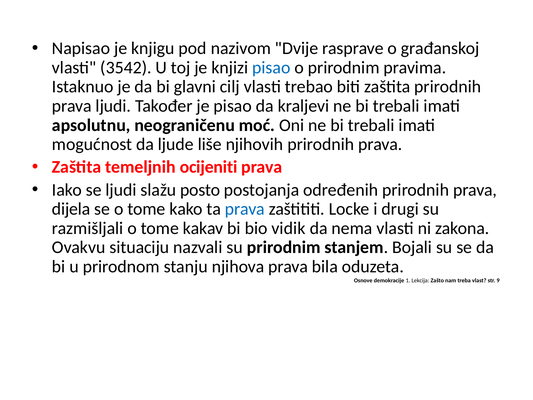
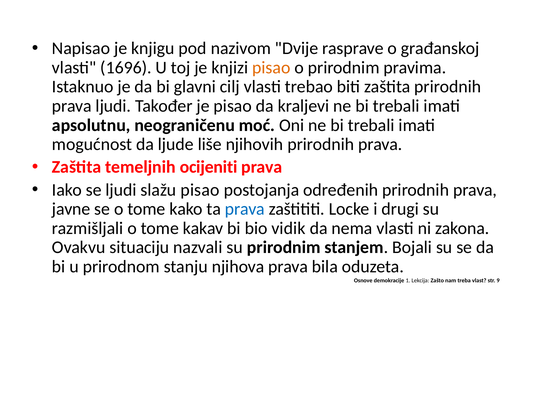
3542: 3542 -> 1696
pisao at (271, 68) colour: blue -> orange
slažu posto: posto -> pisao
dijela: dijela -> javne
